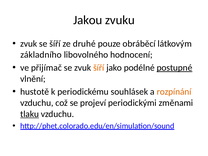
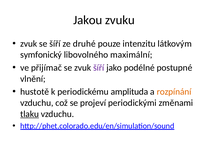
obráběcí: obráběcí -> intenzitu
základního: základního -> symfonický
hodnocení: hodnocení -> maximální
šíří at (99, 68) colour: orange -> purple
postupné underline: present -> none
souhlásek: souhlásek -> amplituda
